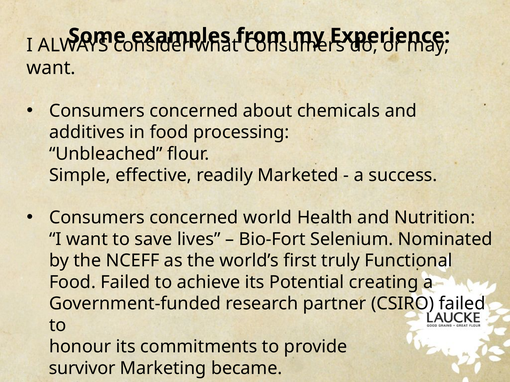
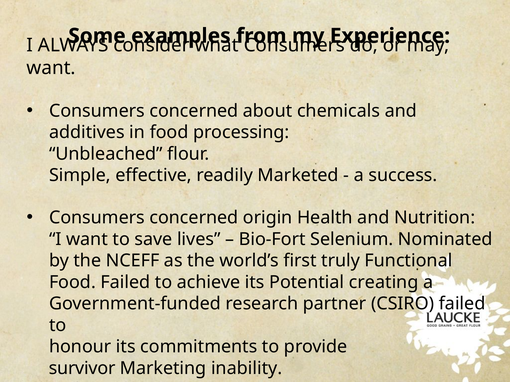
world: world -> origin
became: became -> inability
